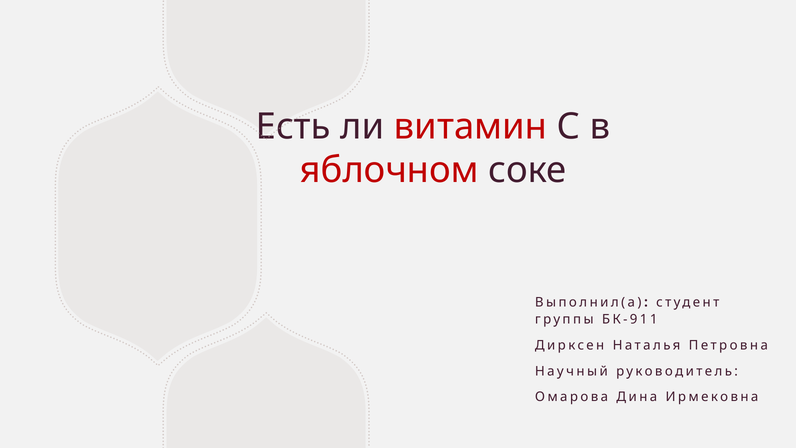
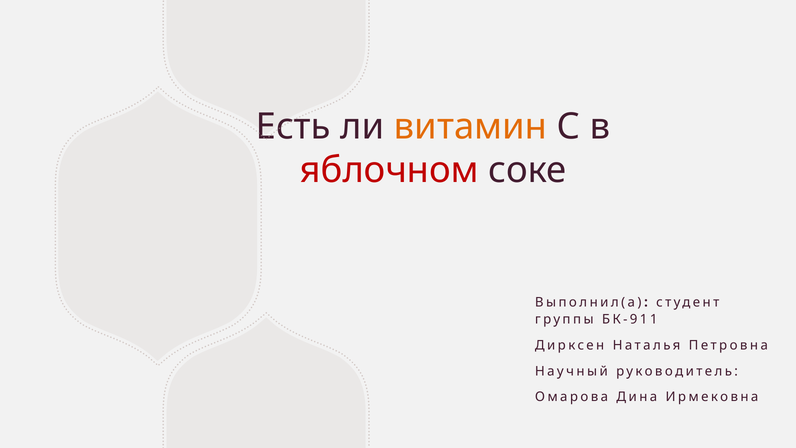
витамин colour: red -> orange
